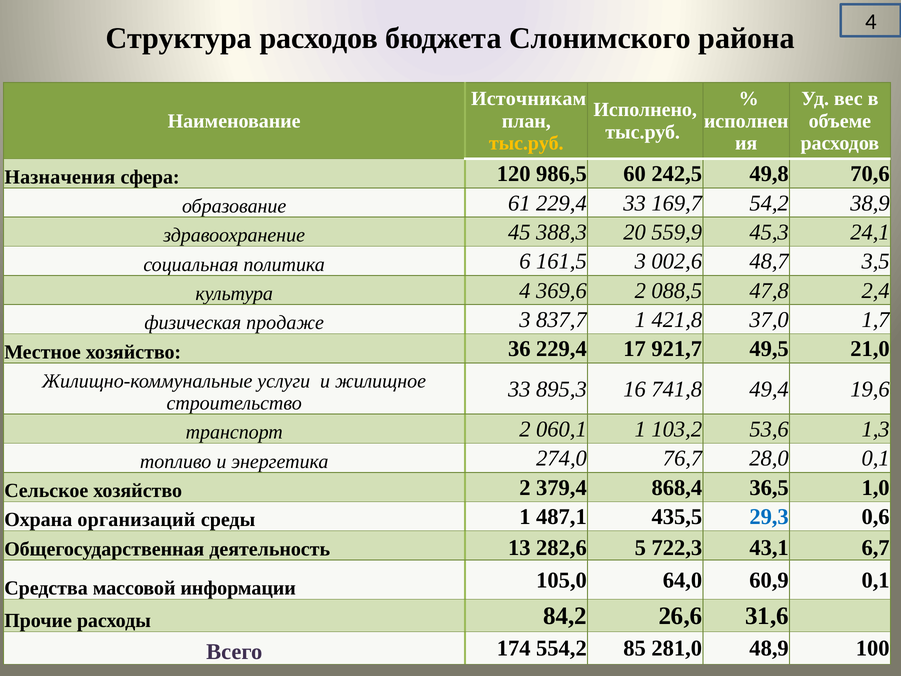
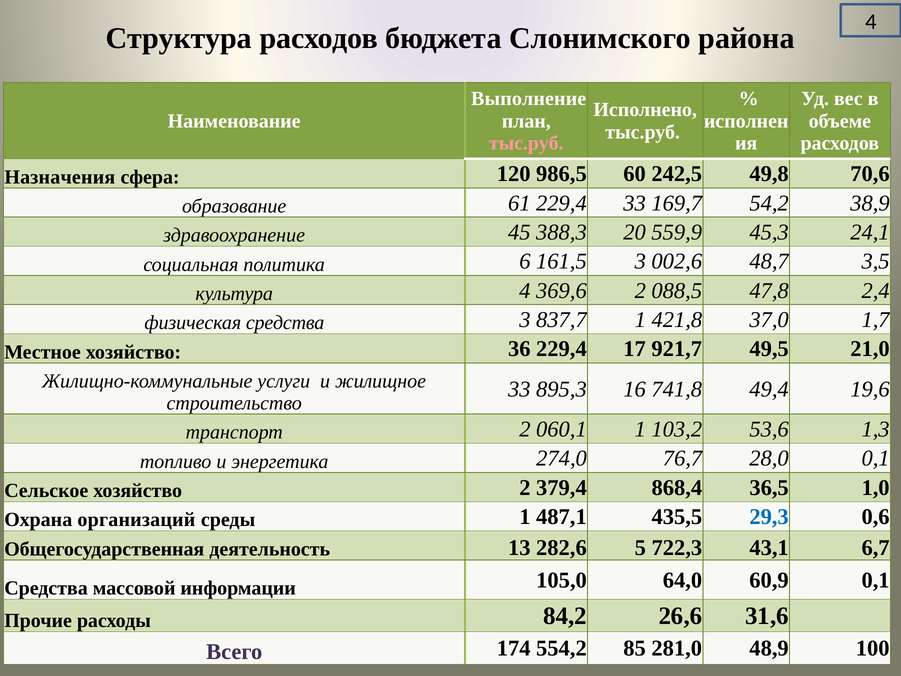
Источникам: Источникам -> Выполнение
тыс.руб at (526, 143) colour: yellow -> pink
физическая продаже: продаже -> средства
